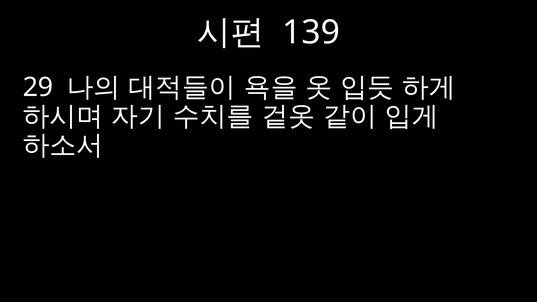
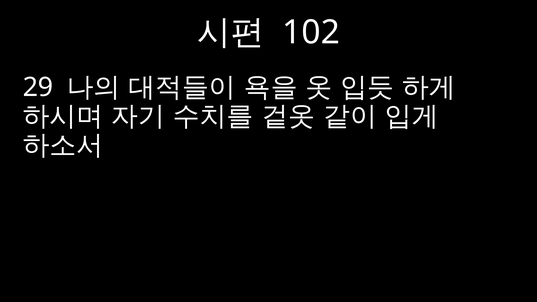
139: 139 -> 102
